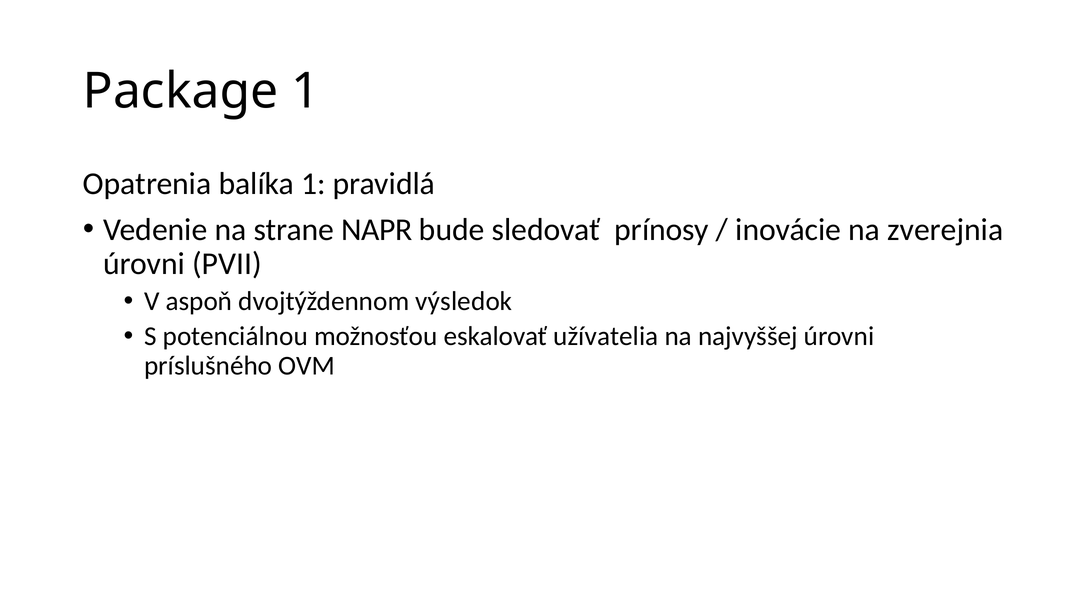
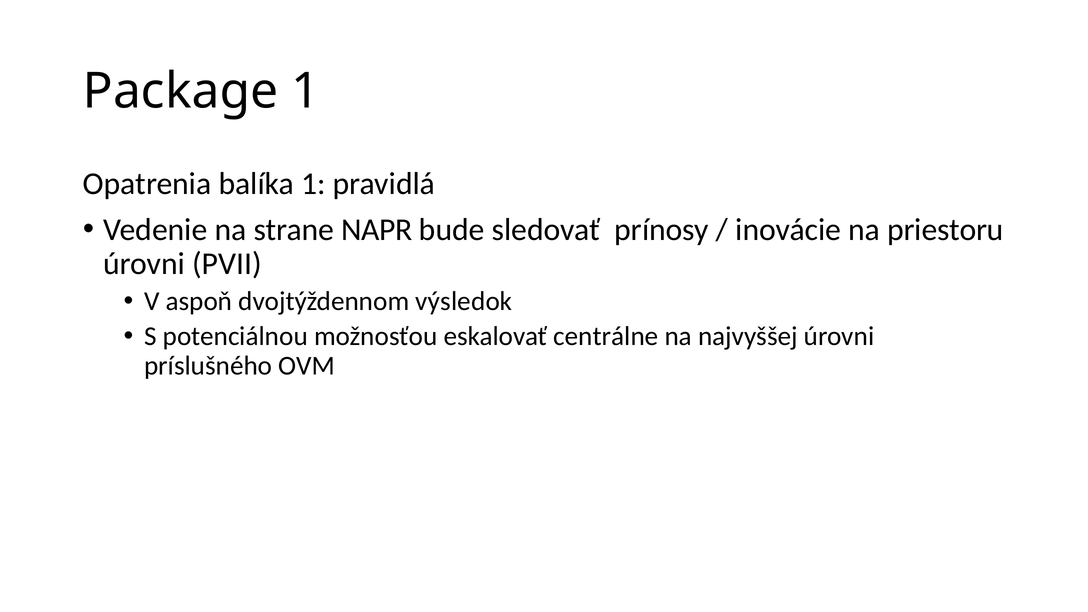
zverejnia: zverejnia -> priestoru
užívatelia: užívatelia -> centrálne
